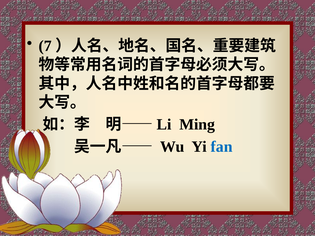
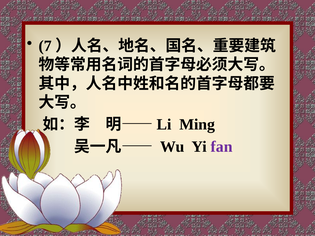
fan colour: blue -> purple
